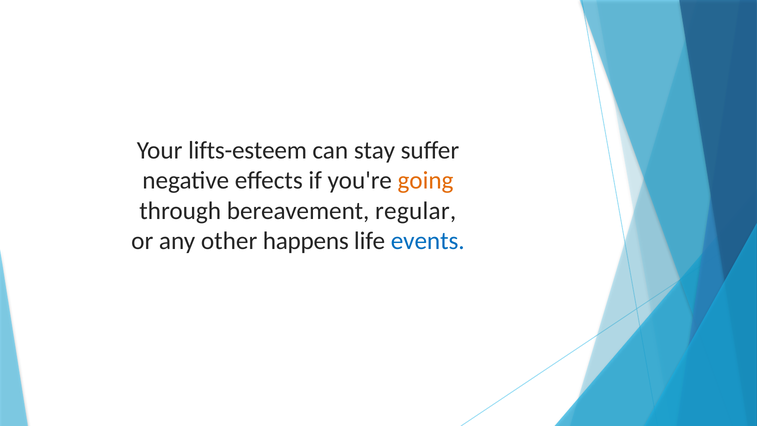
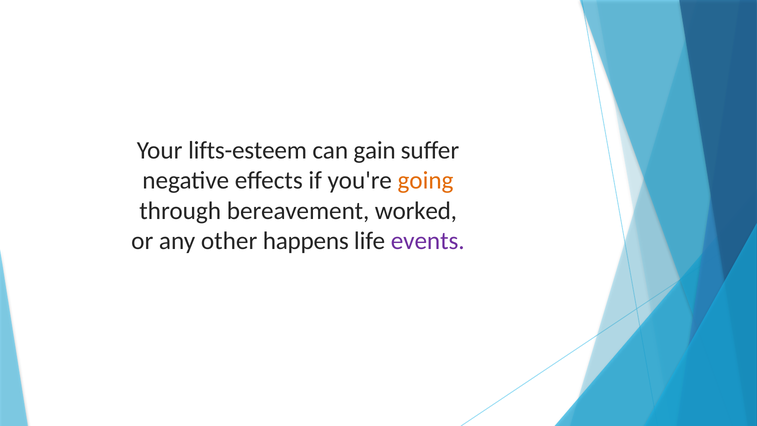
stay: stay -> gain
regular: regular -> worked
events colour: blue -> purple
